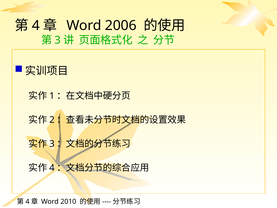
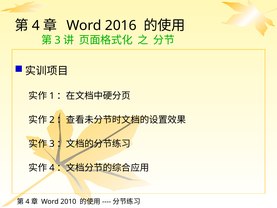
2006: 2006 -> 2016
